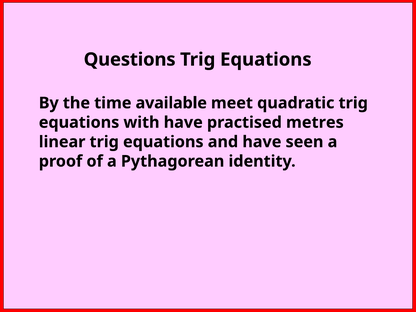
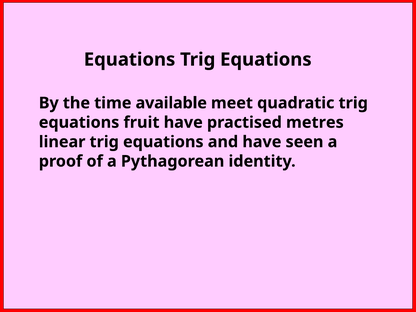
Questions at (130, 60): Questions -> Equations
with: with -> fruit
